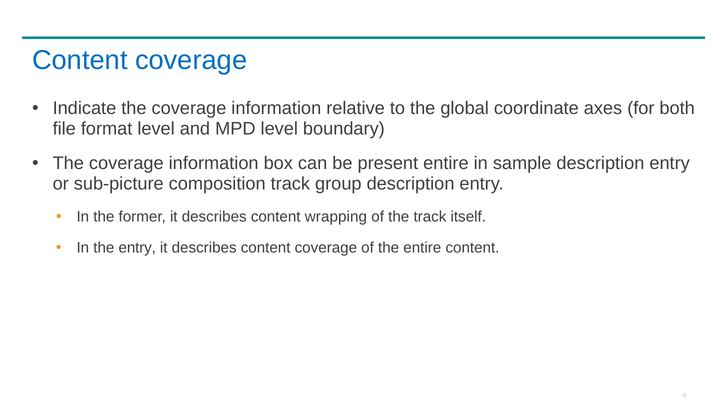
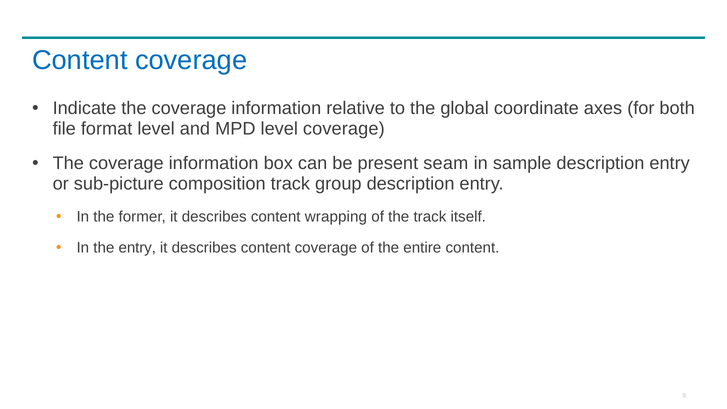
level boundary: boundary -> coverage
present entire: entire -> seam
